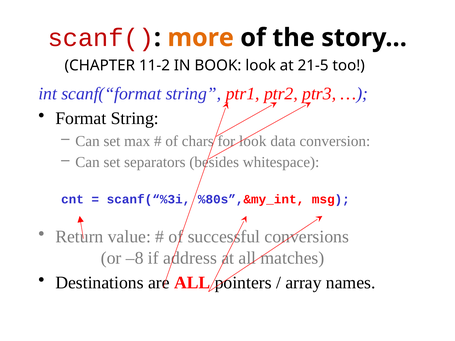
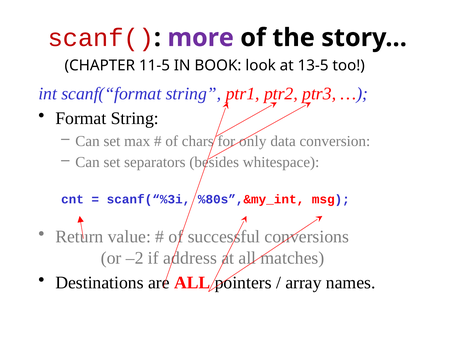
more colour: orange -> purple
11-2: 11-2 -> 11-5
21-5: 21-5 -> 13-5
for look: look -> only
–8: –8 -> –2
